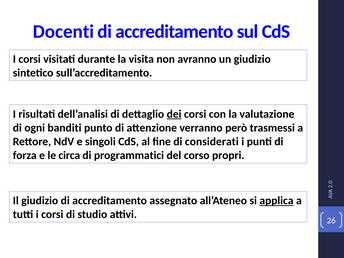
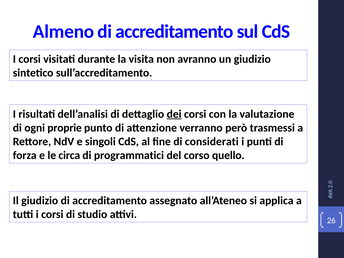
Docenti: Docenti -> Almeno
banditi: banditi -> proprie
propri: propri -> quello
applica underline: present -> none
